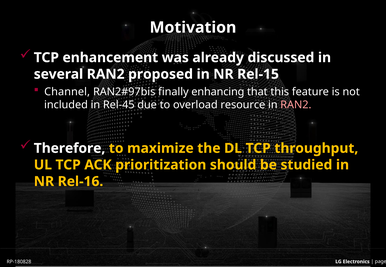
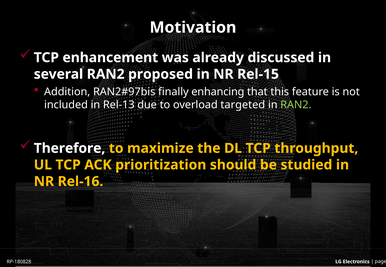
Channel: Channel -> Addition
Rel-45: Rel-45 -> Rel-13
resource: resource -> targeted
RAN2 at (296, 105) colour: pink -> light green
